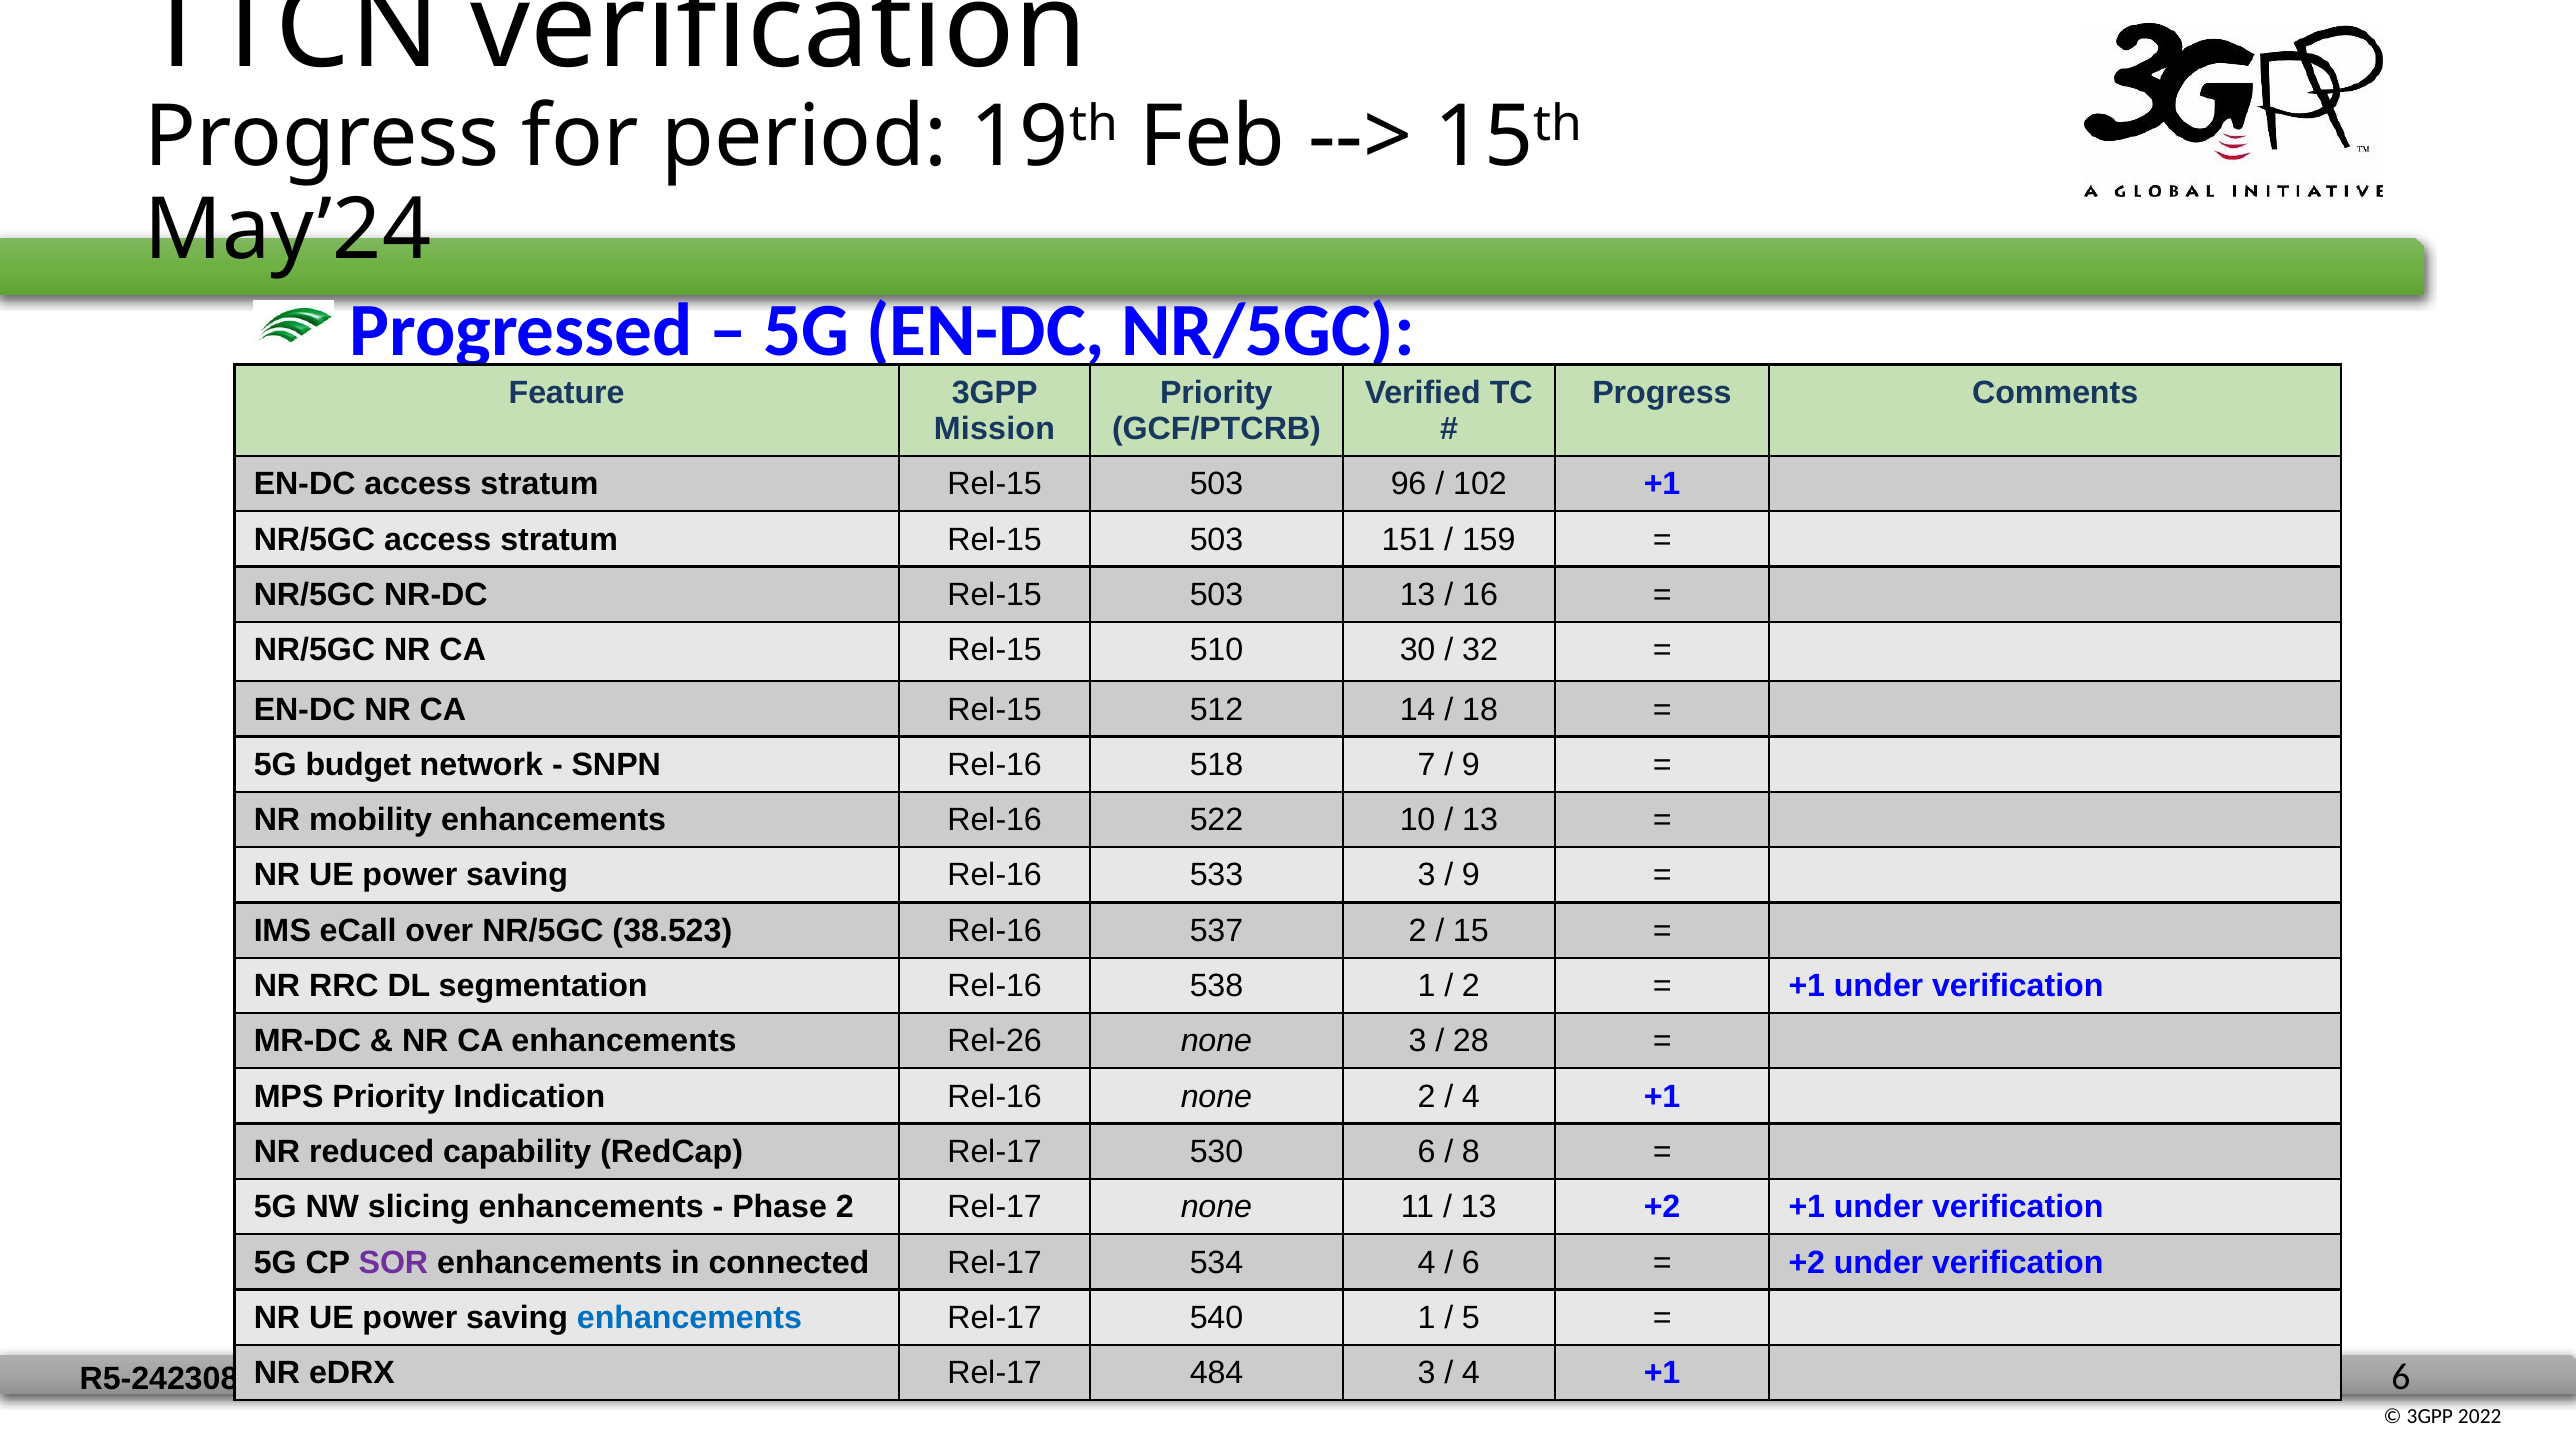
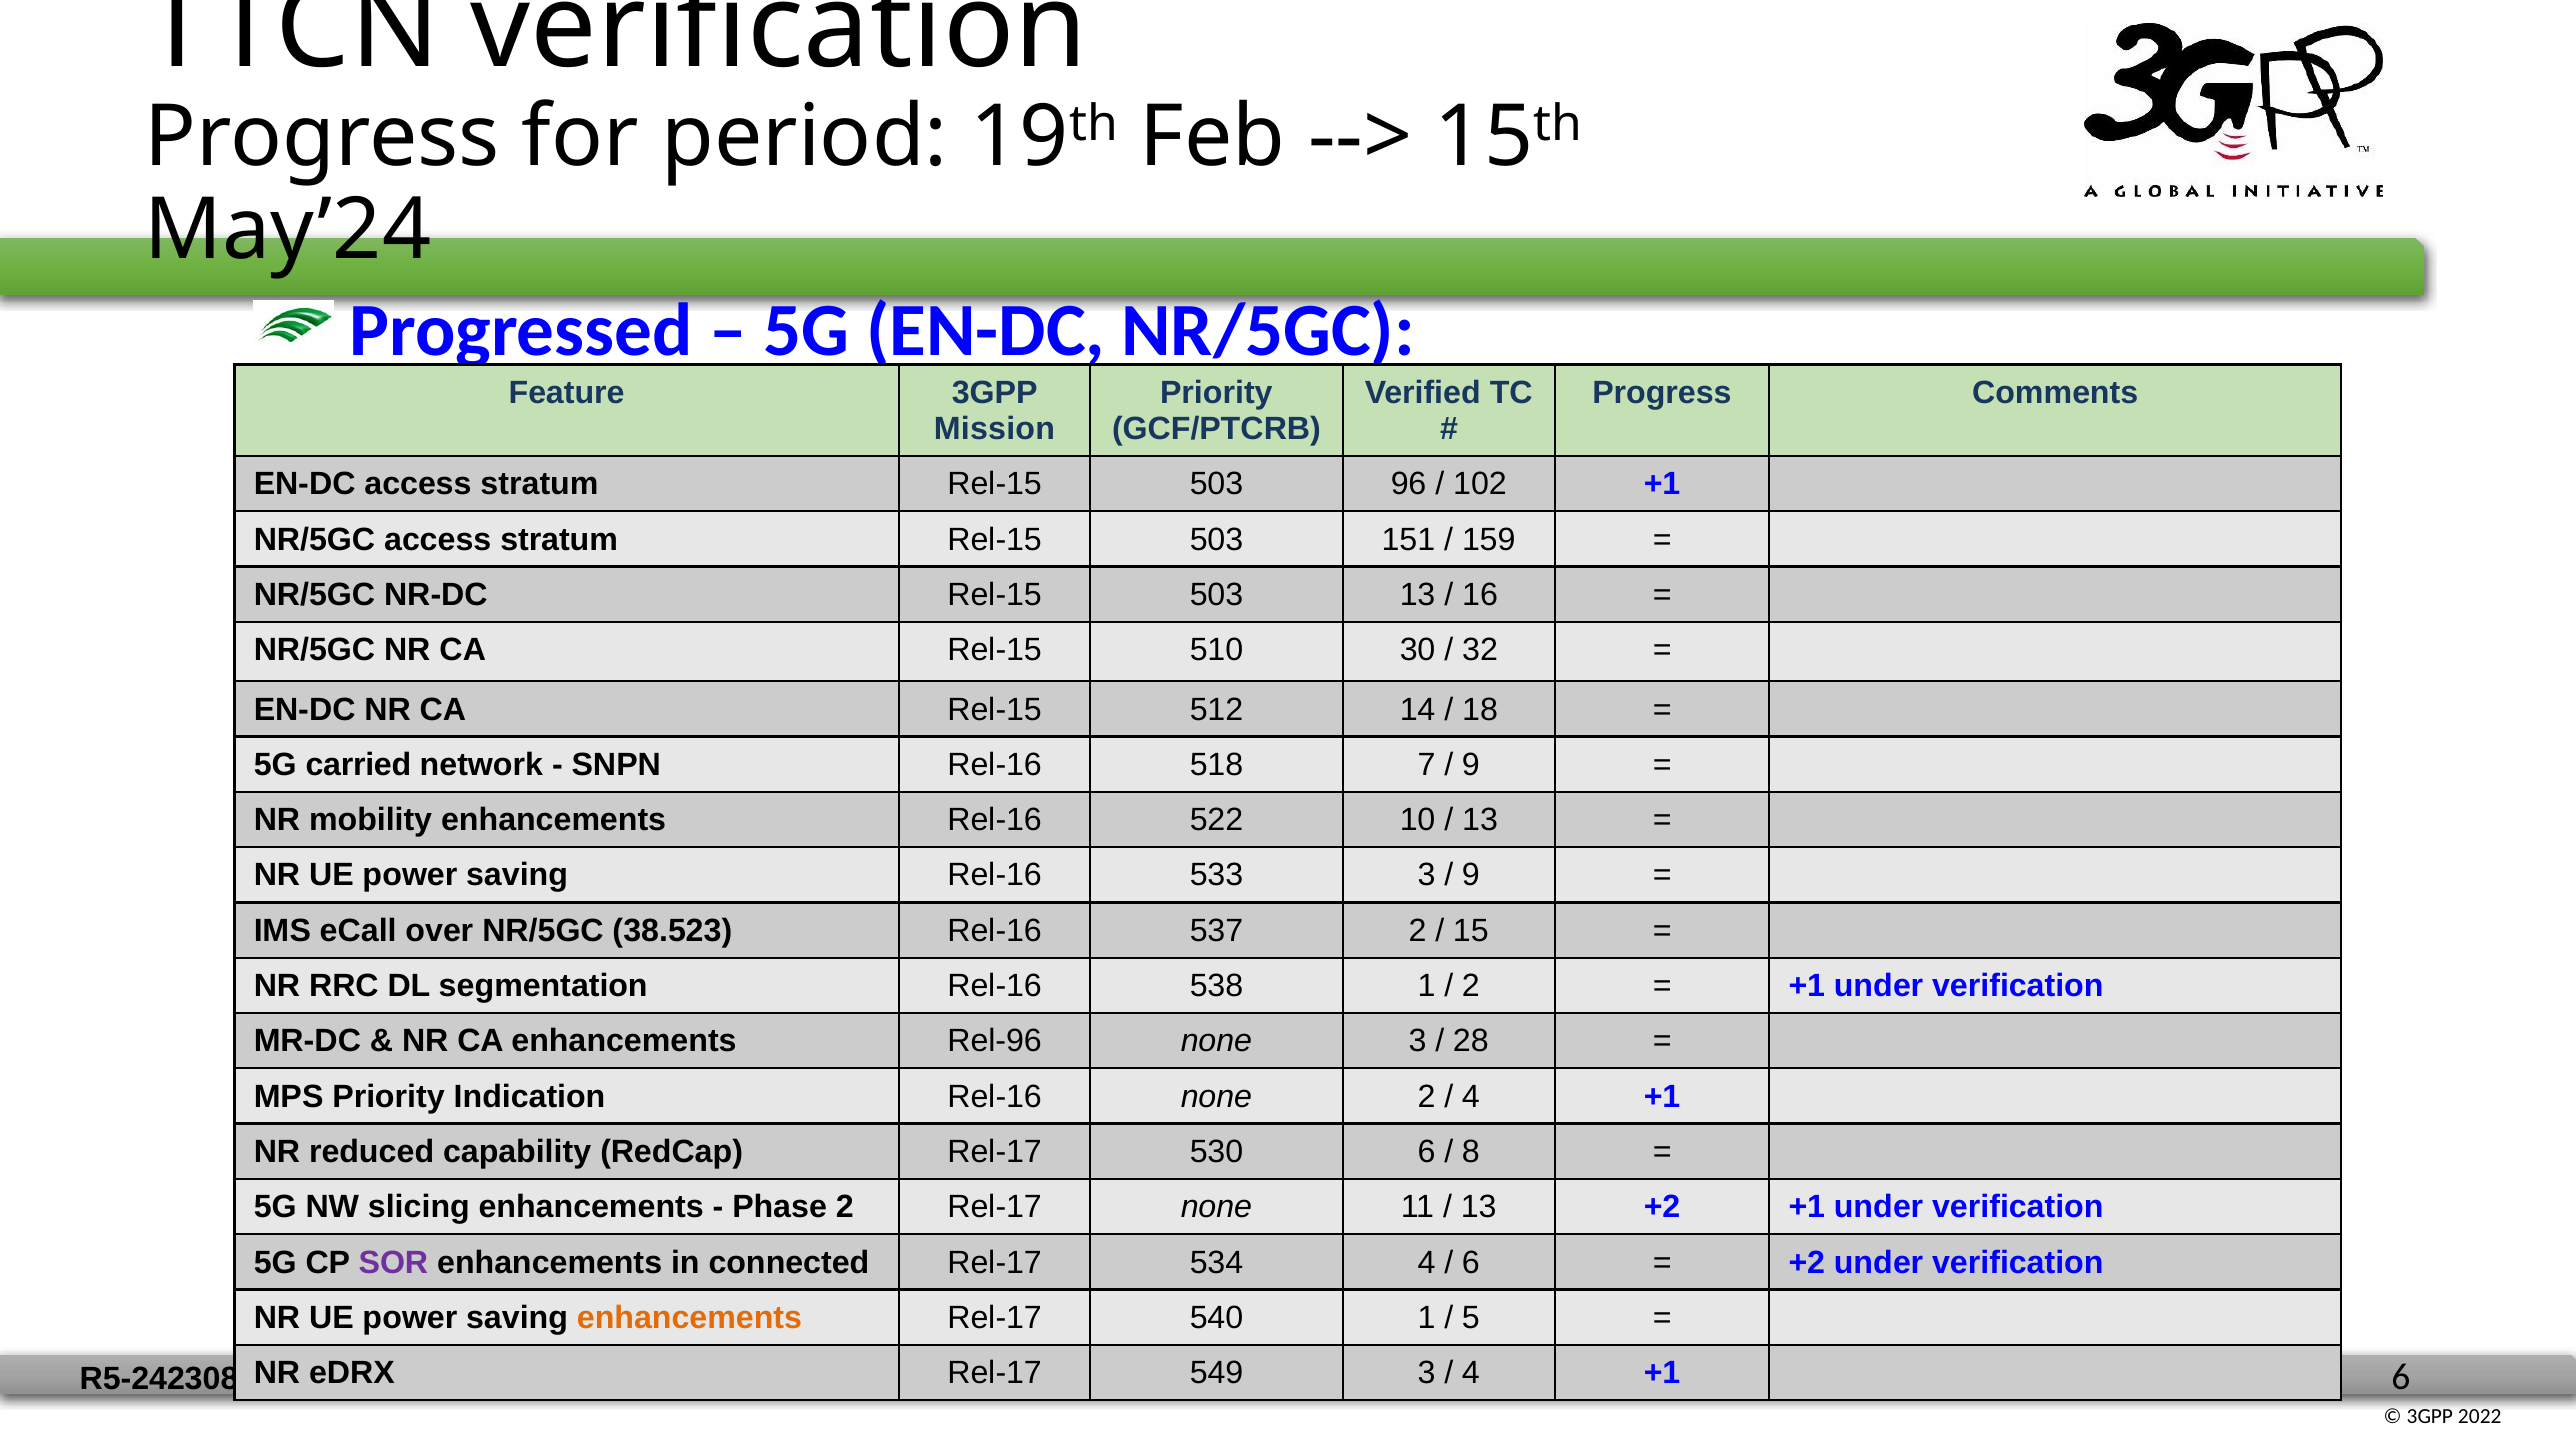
budget: budget -> carried
Rel-26: Rel-26 -> Rel-96
enhancements at (689, 1318) colour: blue -> orange
484: 484 -> 549
